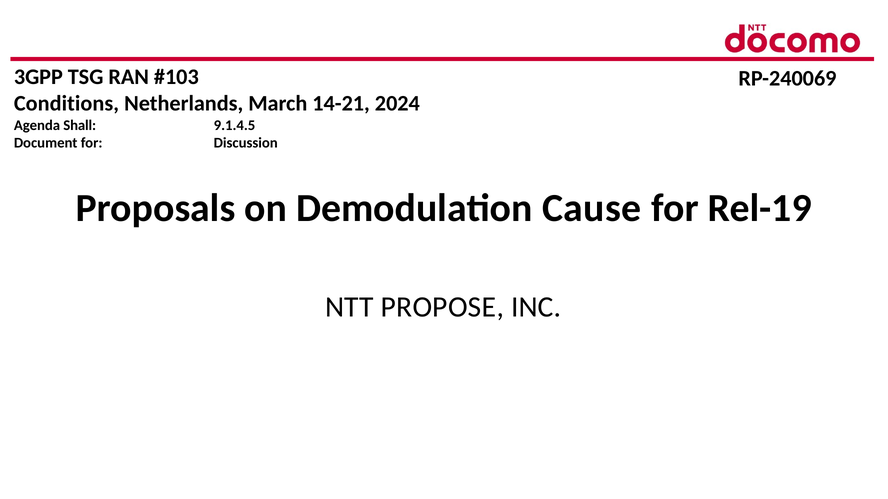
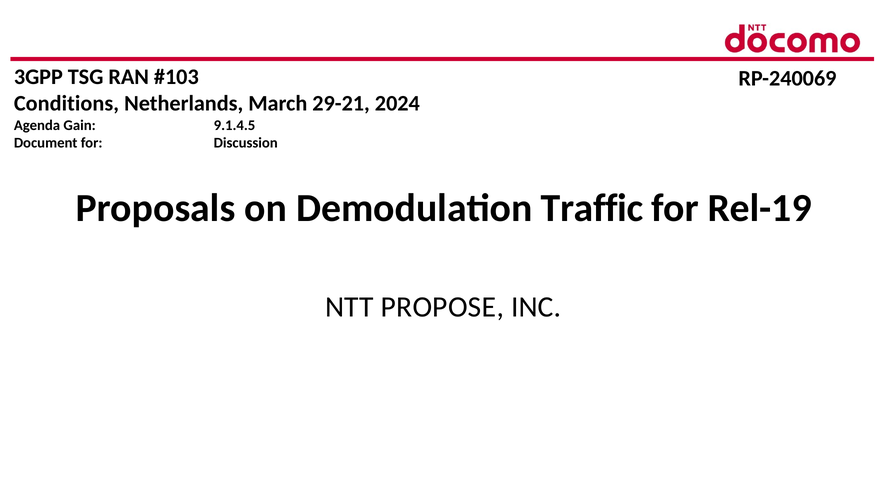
14-21: 14-21 -> 29-21
Shall: Shall -> Gain
Cause: Cause -> Traffic
